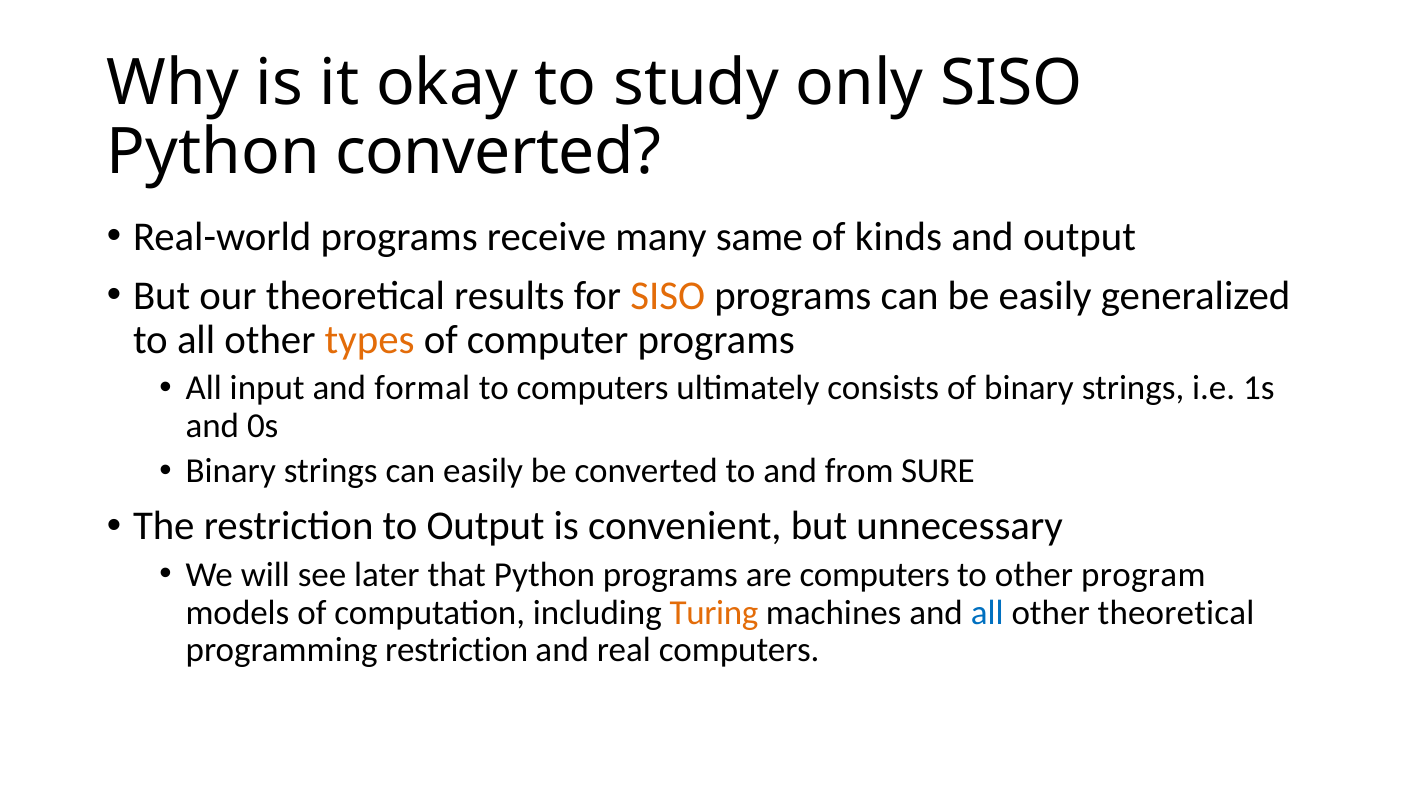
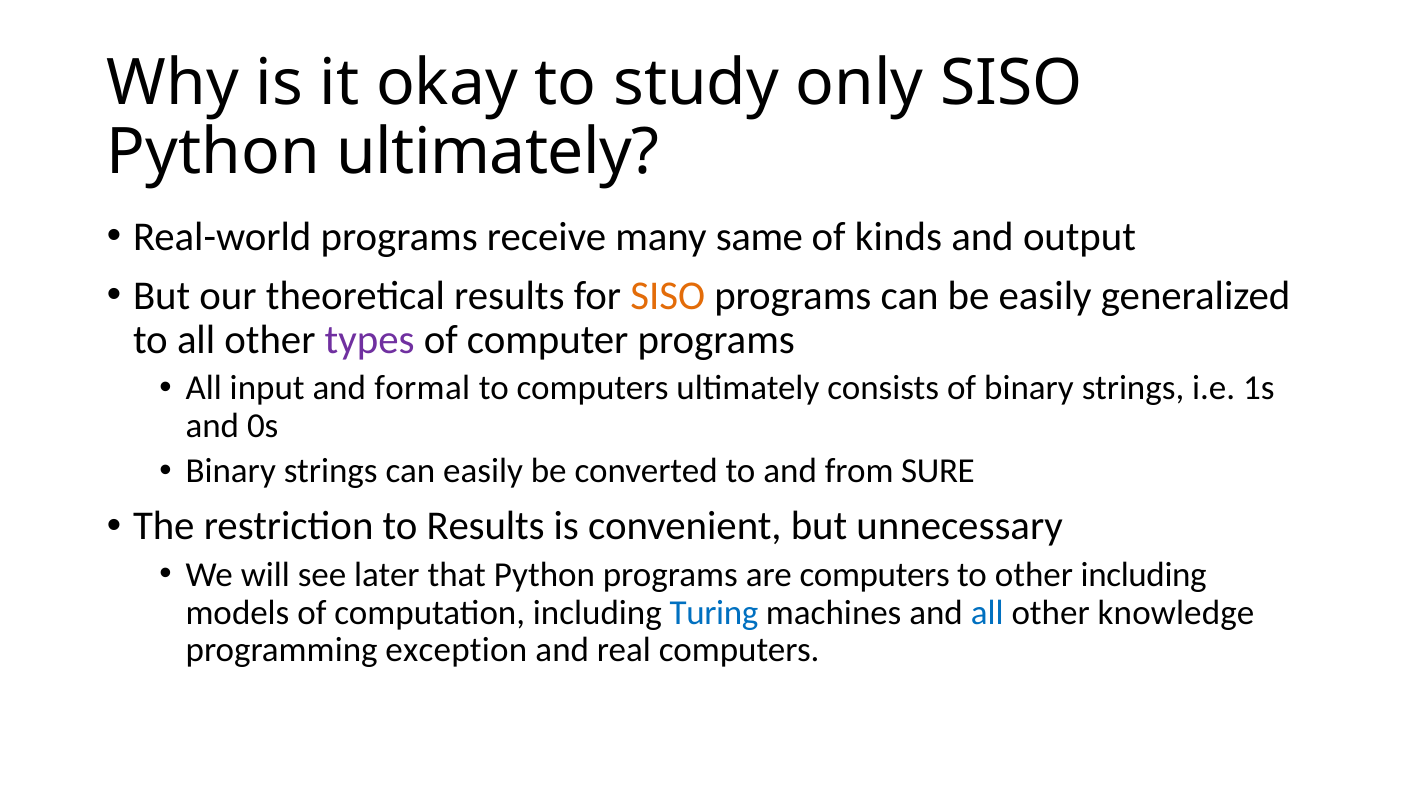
Python converted: converted -> ultimately
types colour: orange -> purple
to Output: Output -> Results
other program: program -> including
Turing colour: orange -> blue
other theoretical: theoretical -> knowledge
programming restriction: restriction -> exception
